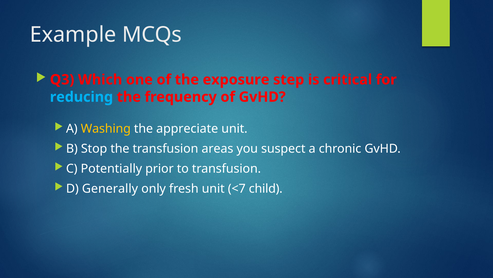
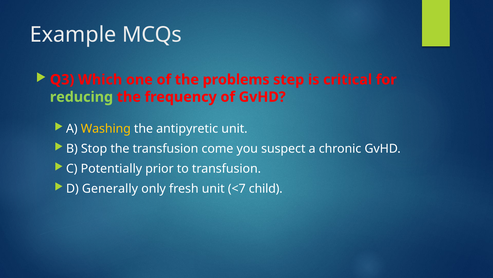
exposure: exposure -> problems
reducing colour: light blue -> light green
appreciate: appreciate -> antipyretic
areas: areas -> come
